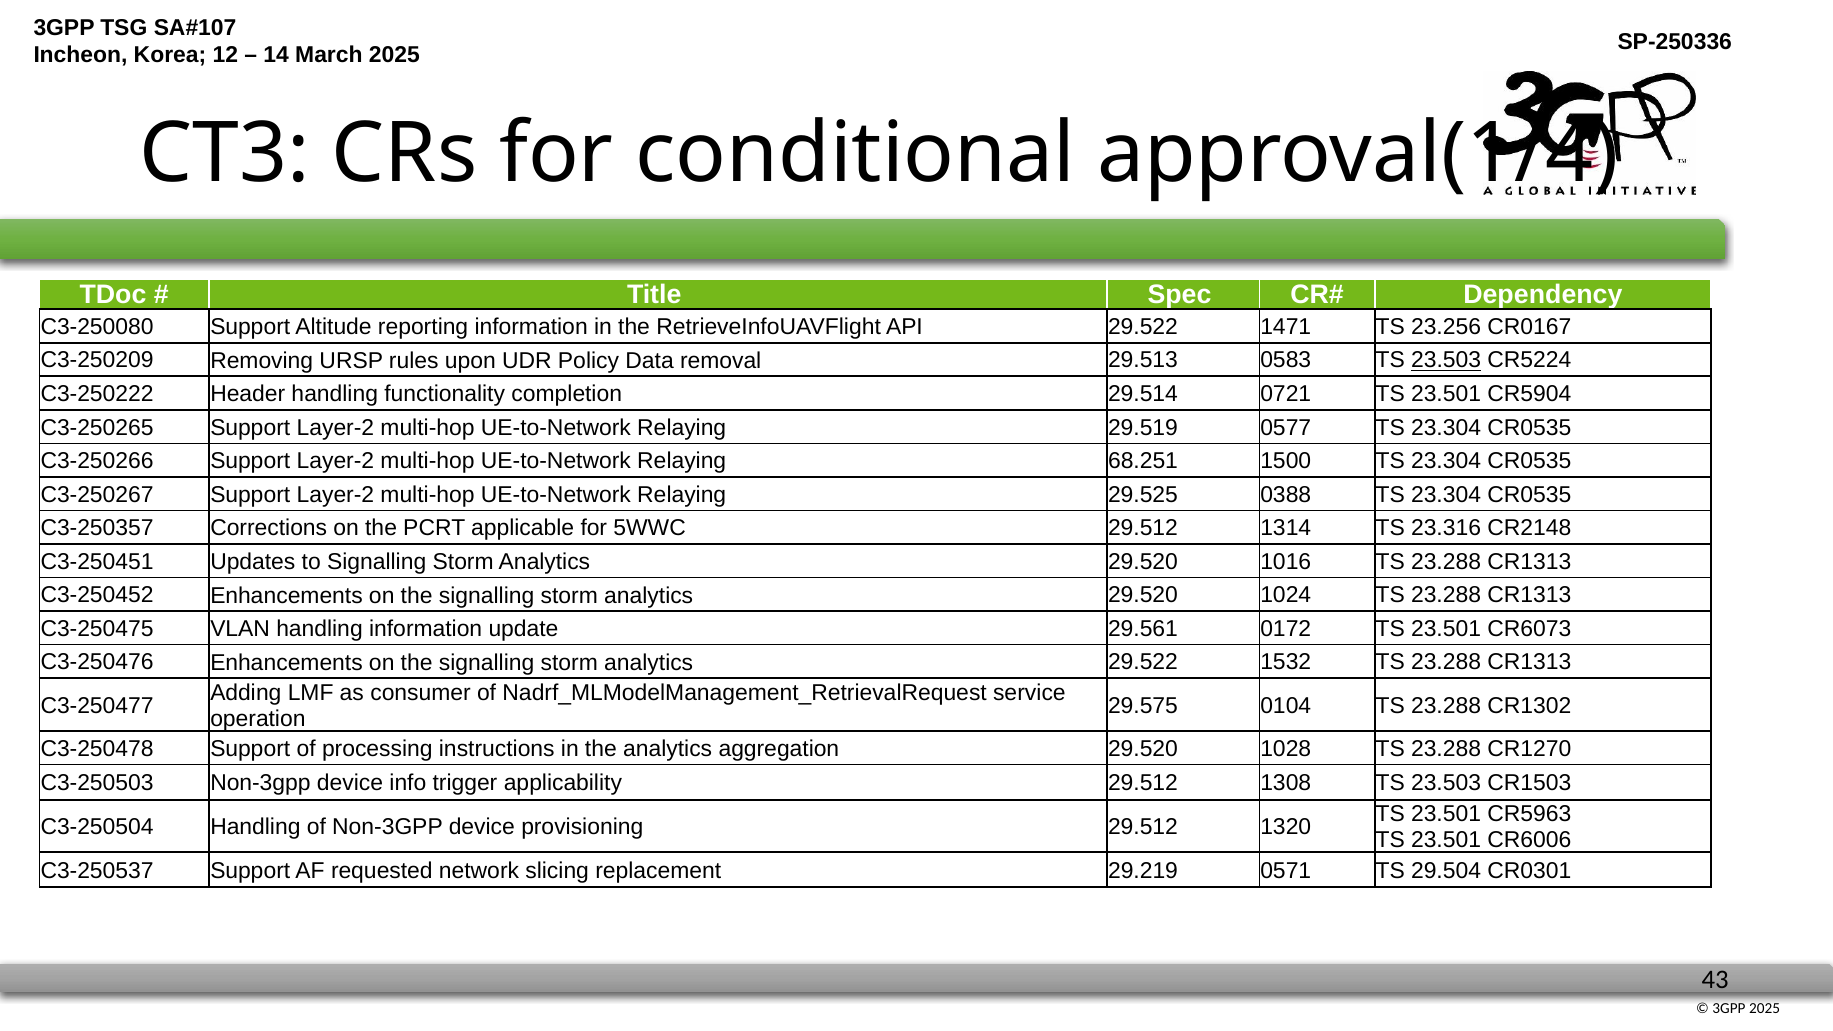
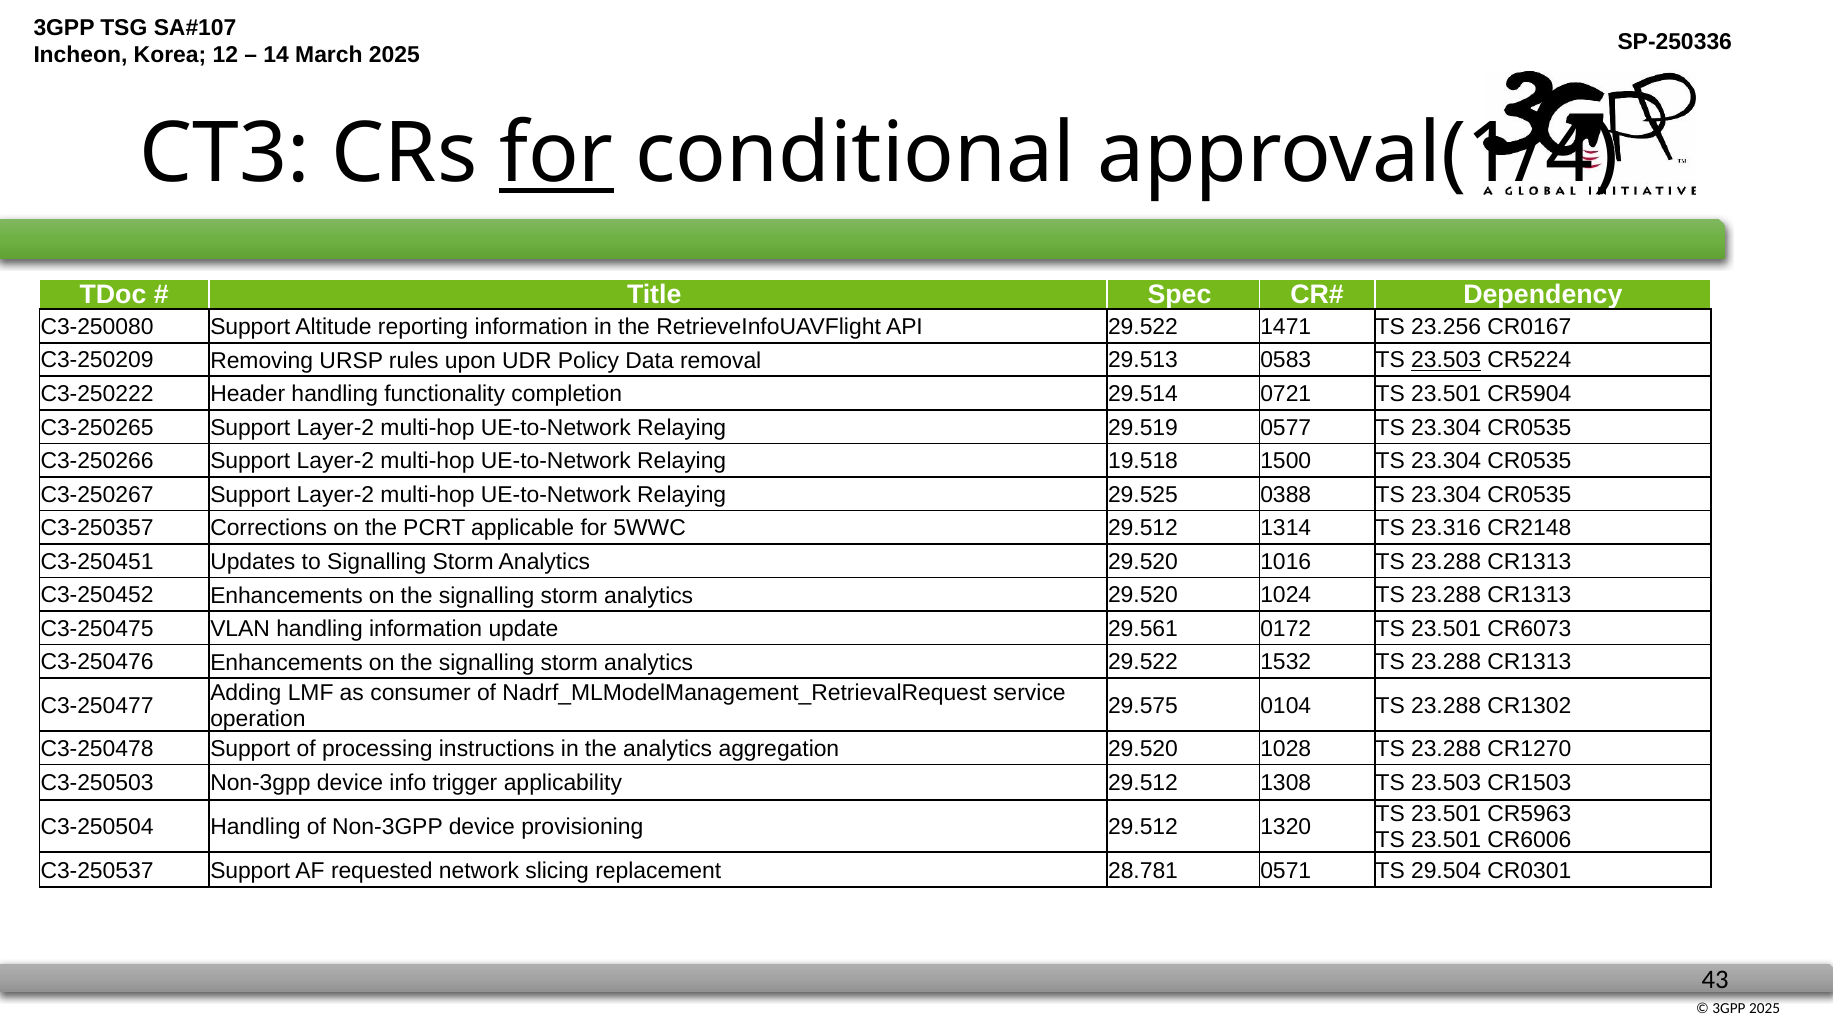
for at (556, 154) underline: none -> present
68.251: 68.251 -> 19.518
29.219: 29.219 -> 28.781
